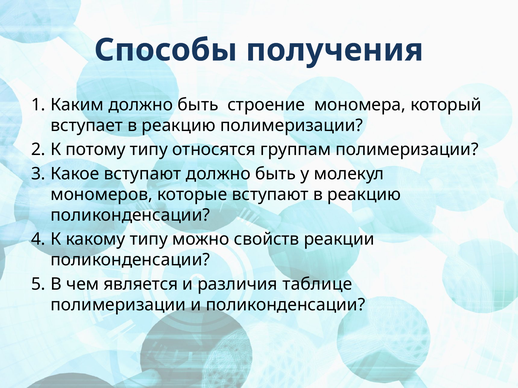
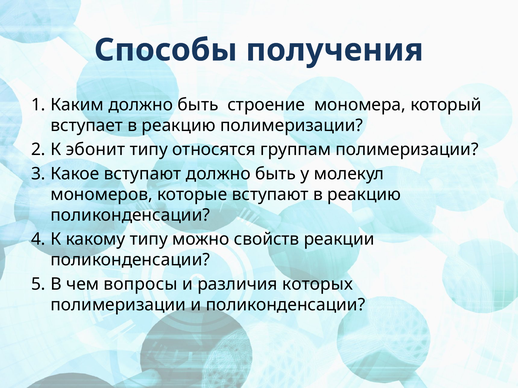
потому: потому -> эбонит
является: является -> вопросы
таблице: таблице -> которых
